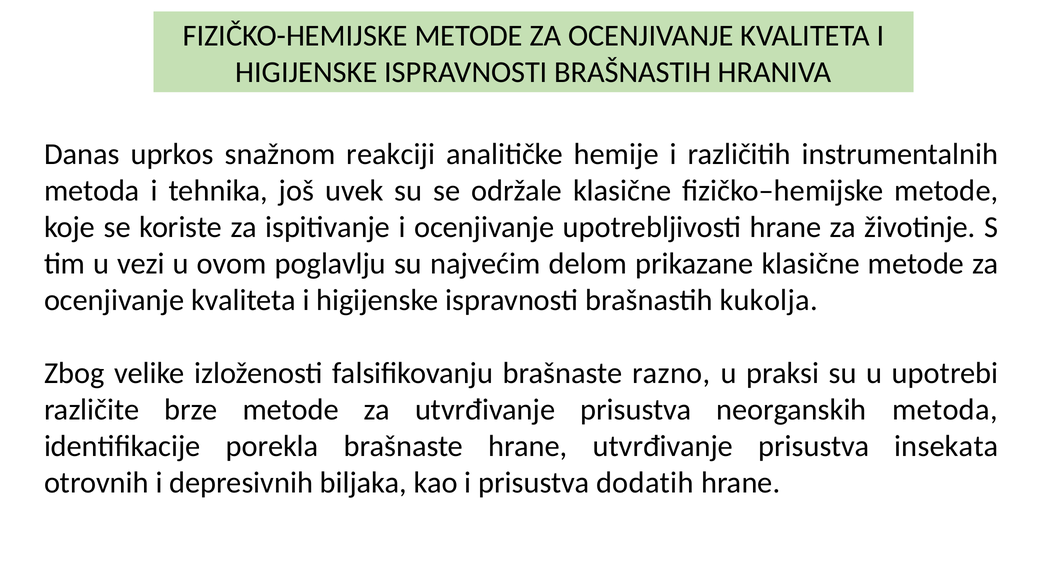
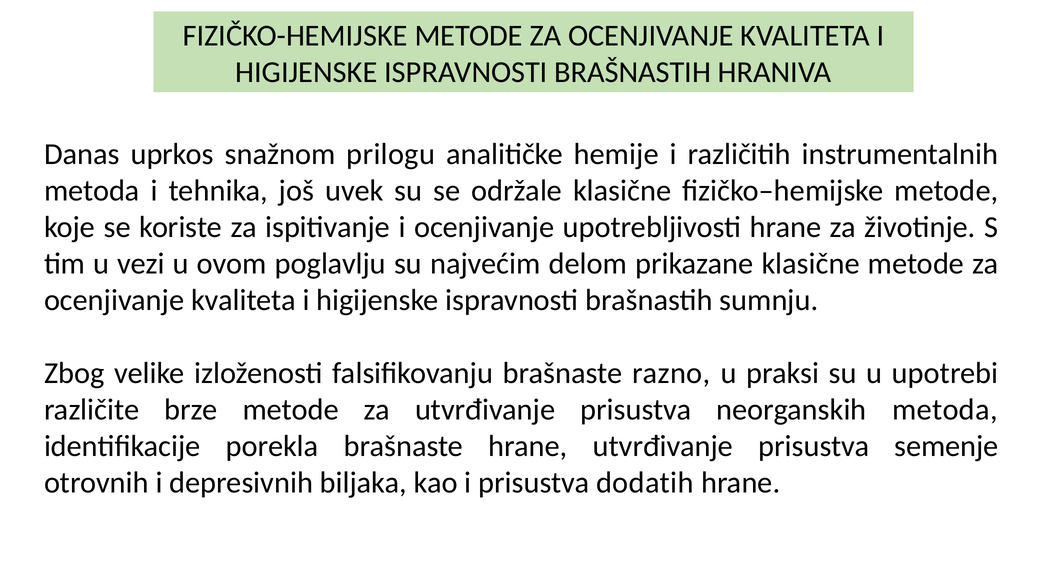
reakciji: reakciji -> prilogu
kukolja: kukolja -> sumnju
insekata: insekata -> semenje
